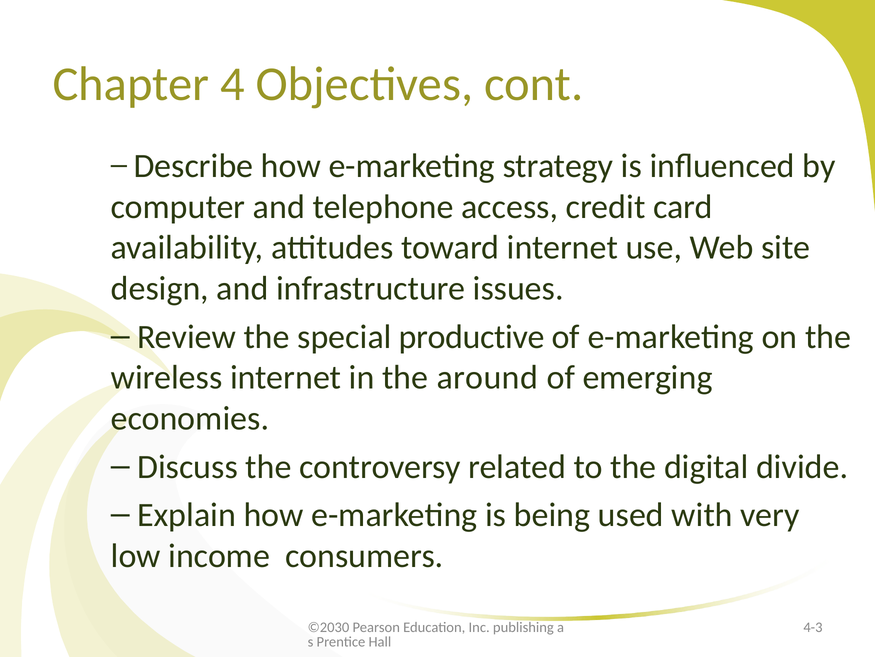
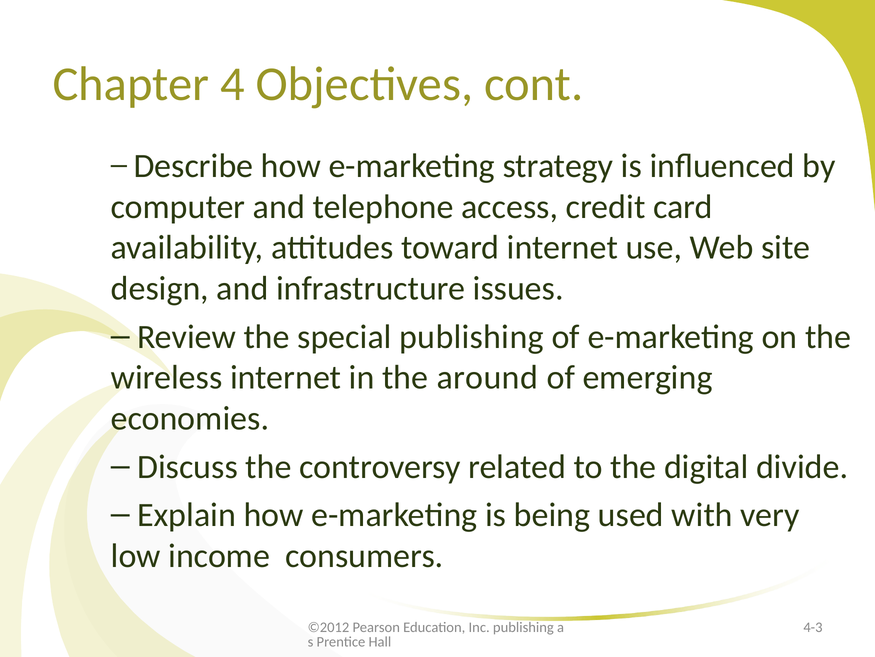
special productive: productive -> publishing
©2030: ©2030 -> ©2012
